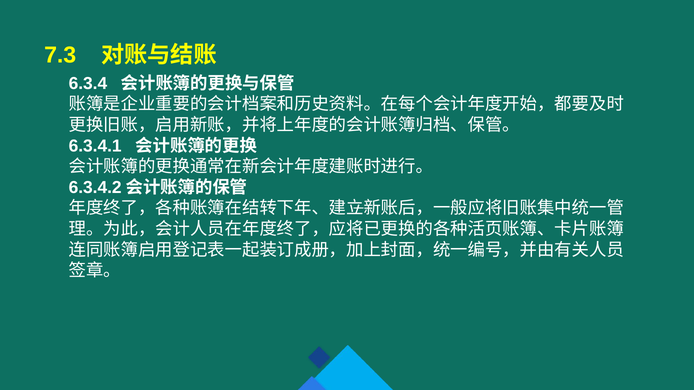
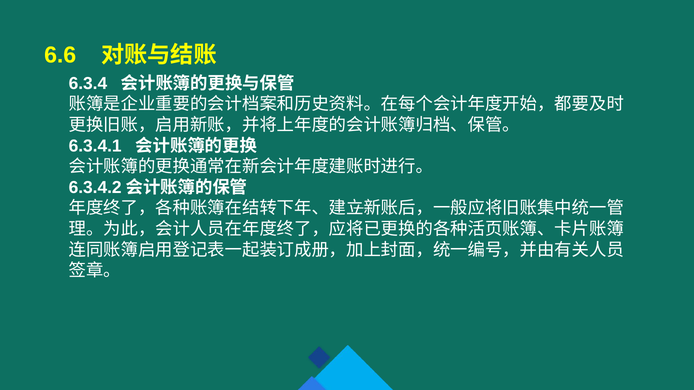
7.3: 7.3 -> 6.6
